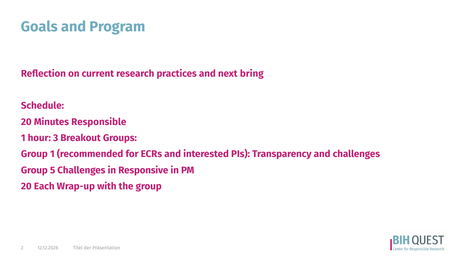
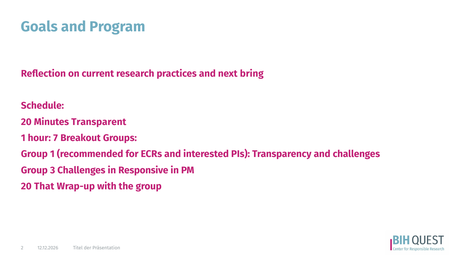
Responsible: Responsible -> Transparent
3: 3 -> 7
5: 5 -> 3
Each: Each -> That
